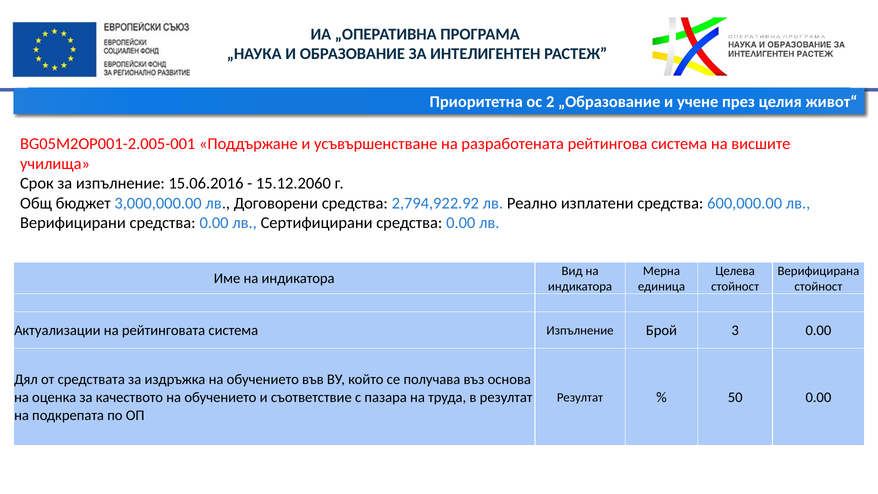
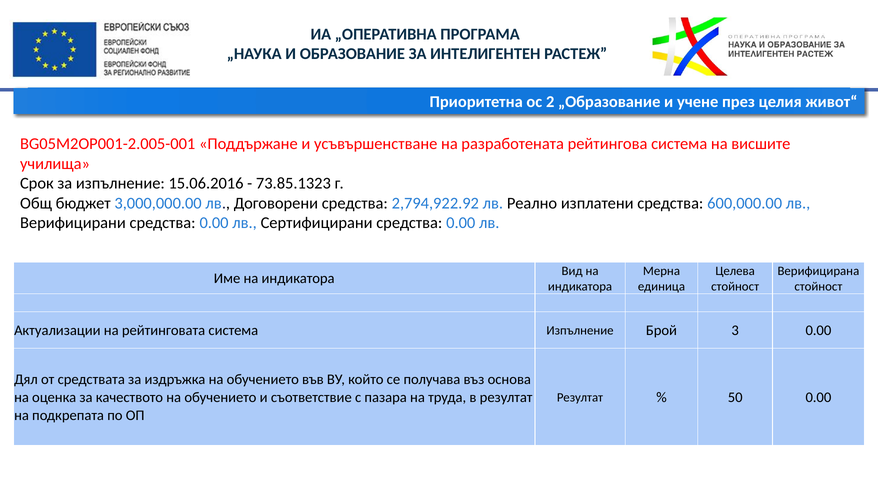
15.12.2060: 15.12.2060 -> 73.85.1323
